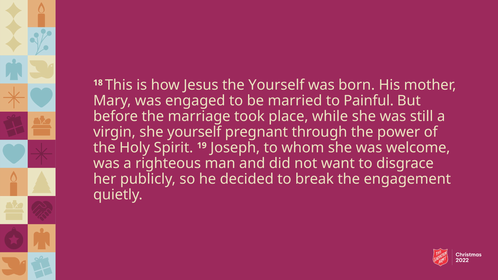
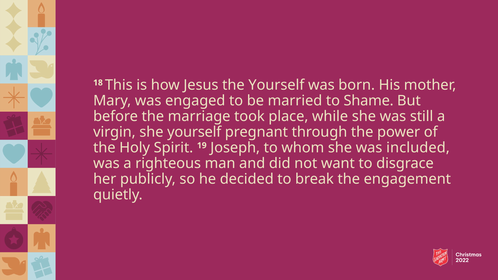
Painful: Painful -> Shame
welcome: welcome -> included
